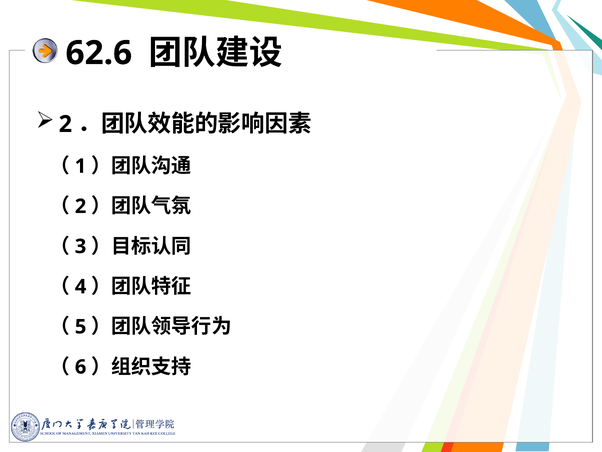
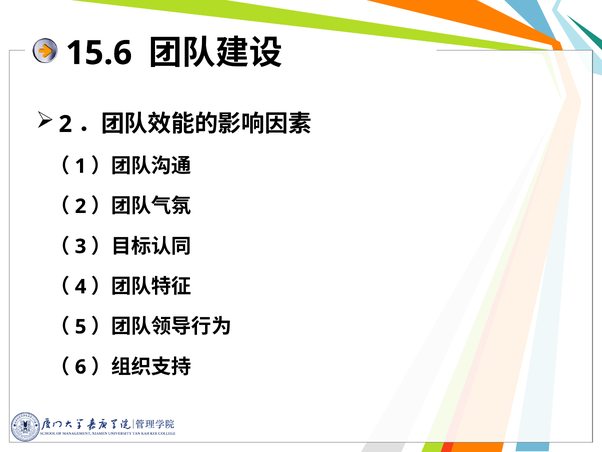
62.6: 62.6 -> 15.6
